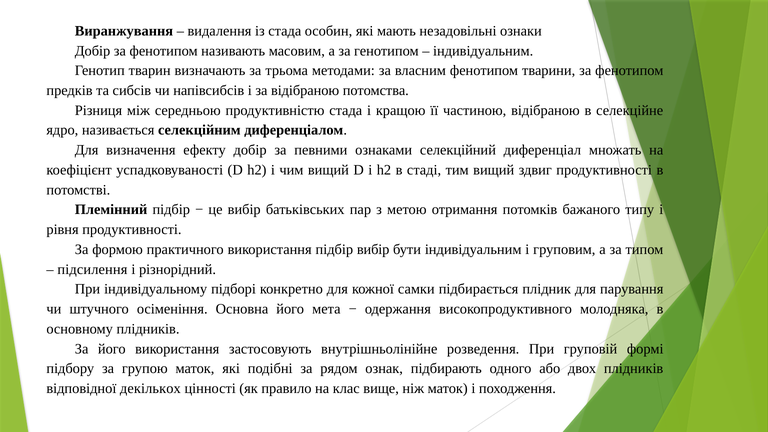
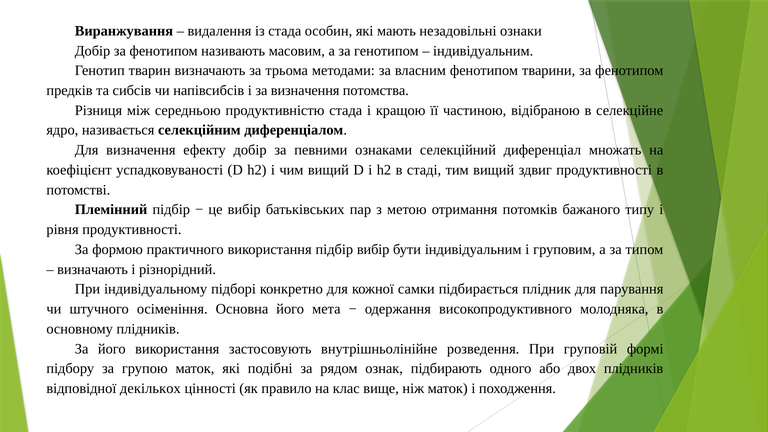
за відібраною: відібраною -> визначення
підсилення at (92, 269): підсилення -> визначають
